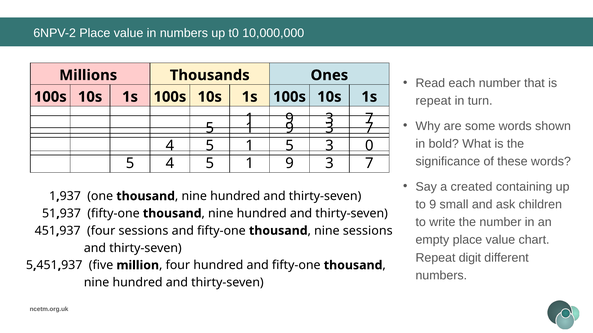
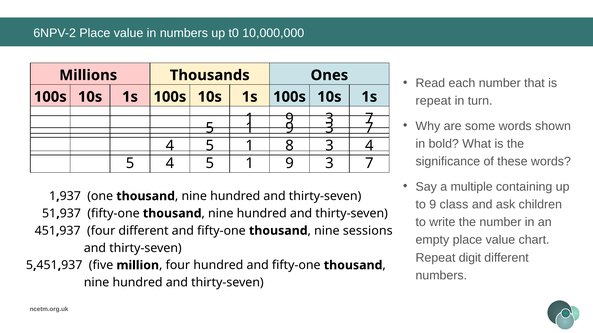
1 5: 5 -> 8
3 0: 0 -> 4
created: created -> multiple
small: small -> class
four sessions: sessions -> different
